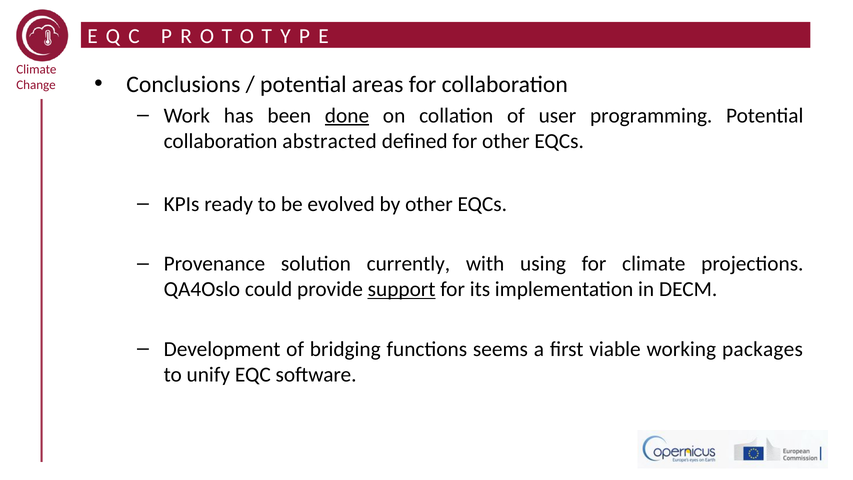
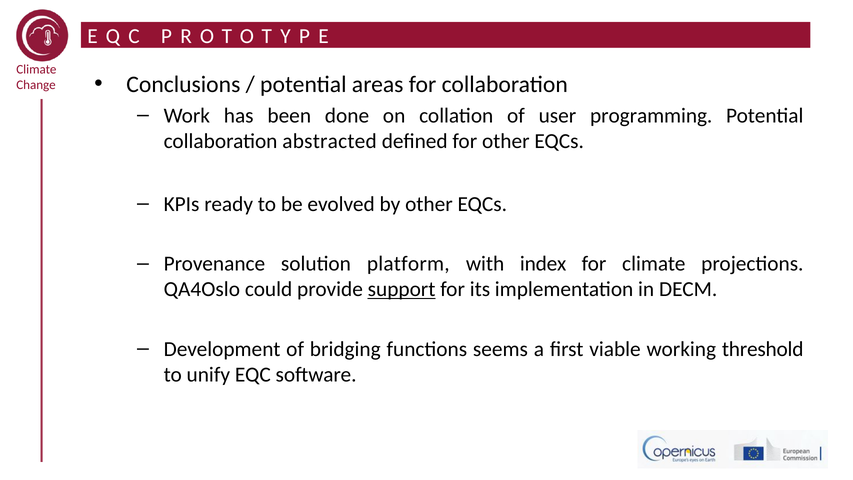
done underline: present -> none
currently: currently -> platform
using: using -> index
packages: packages -> threshold
